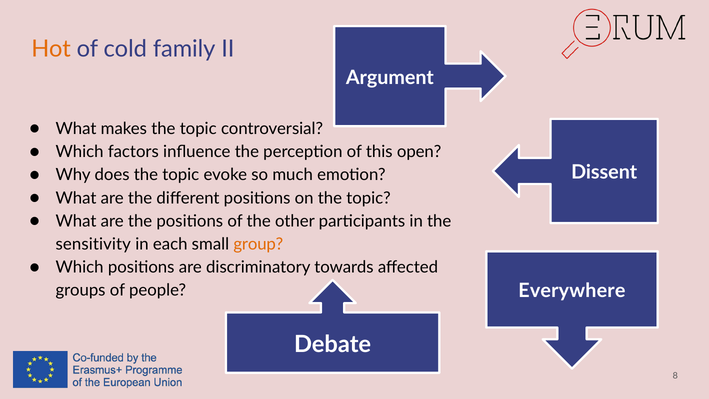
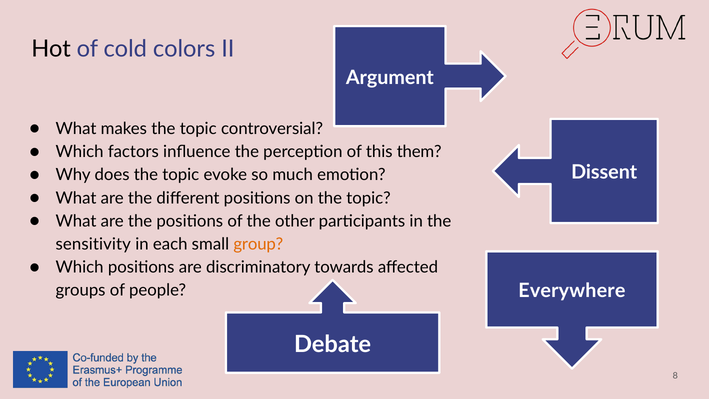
Hot colour: orange -> black
family: family -> colors
open: open -> them
